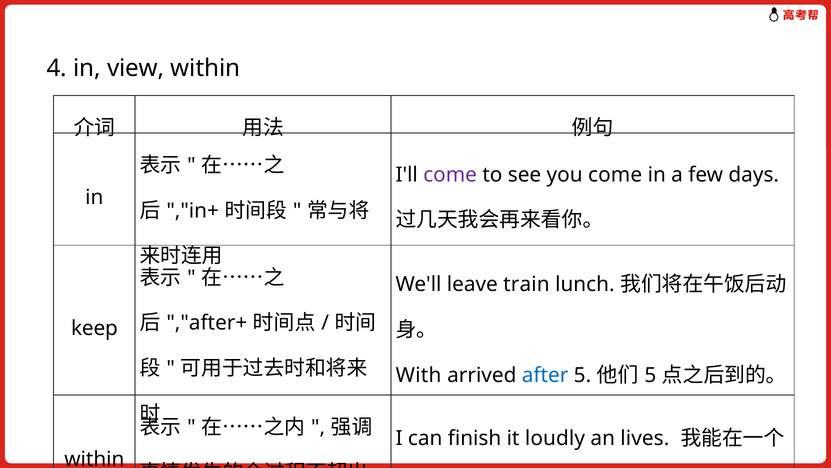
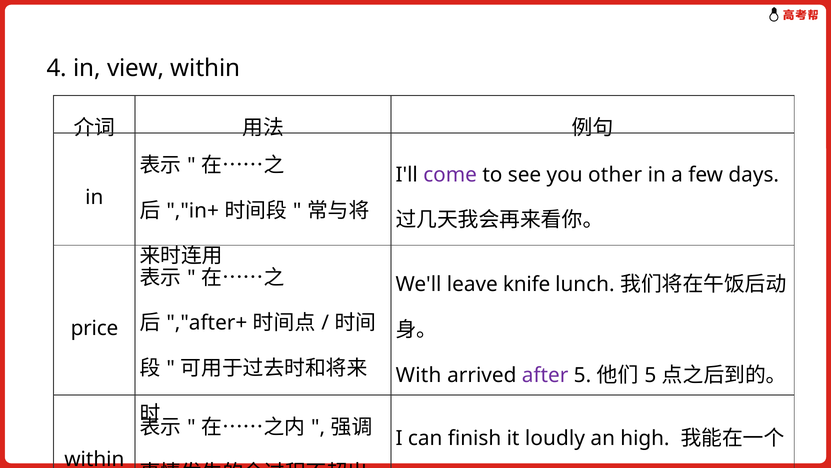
you come: come -> other
train: train -> knife
keep: keep -> price
after colour: blue -> purple
lives: lives -> high
